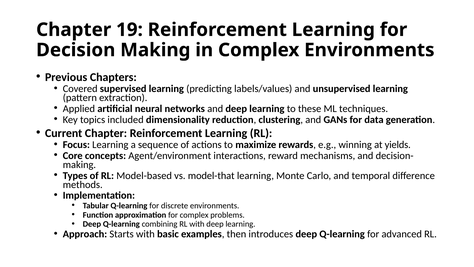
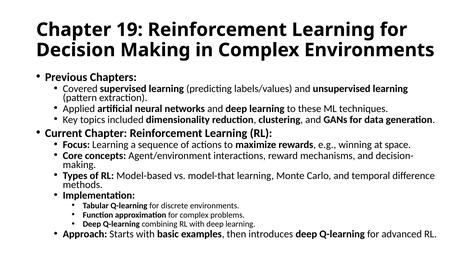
yields: yields -> space
